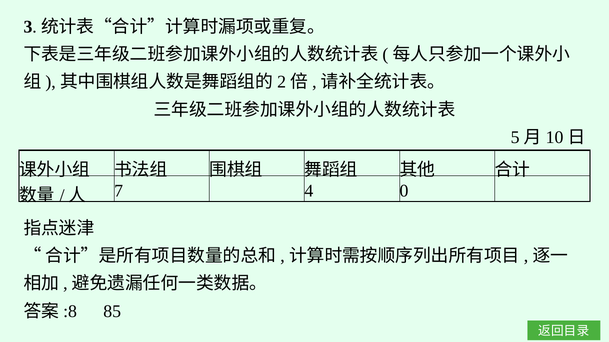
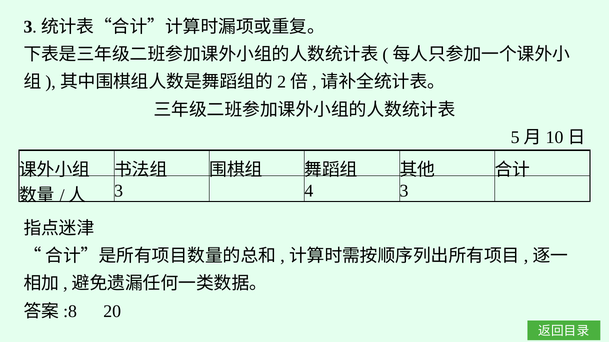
7 at (119, 191): 7 -> 3
4 0: 0 -> 3
85: 85 -> 20
